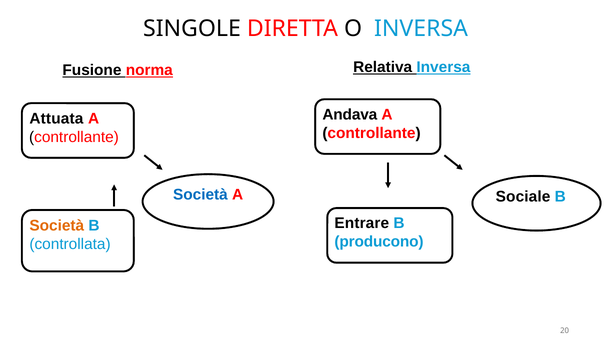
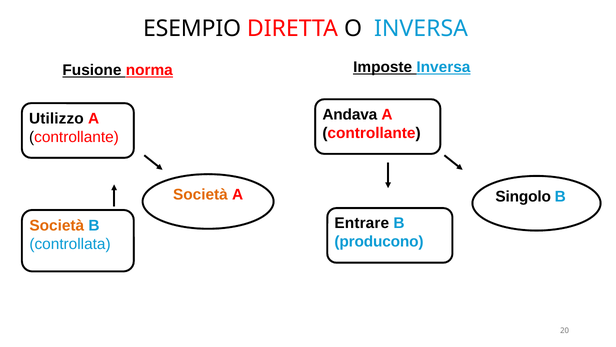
SINGOLE: SINGOLE -> ESEMPIO
Relativa: Relativa -> Imposte
Attuata: Attuata -> Utilizzo
Società at (200, 194) colour: blue -> orange
Sociale: Sociale -> Singolo
